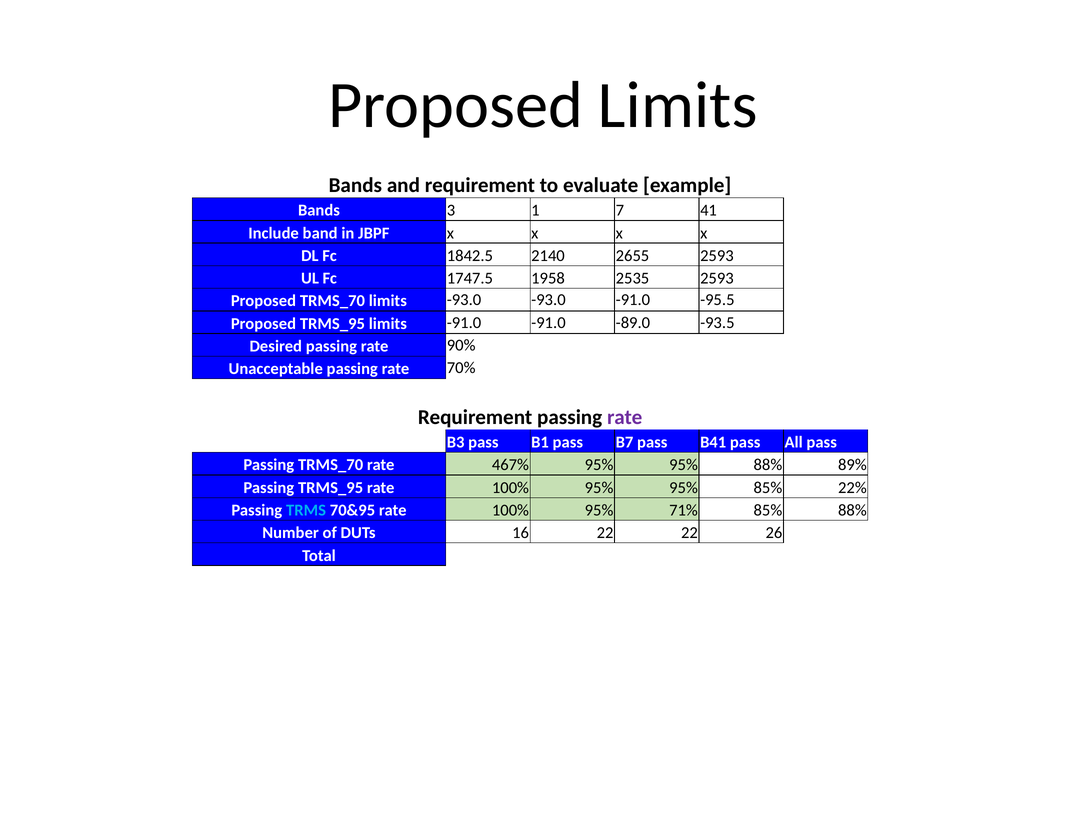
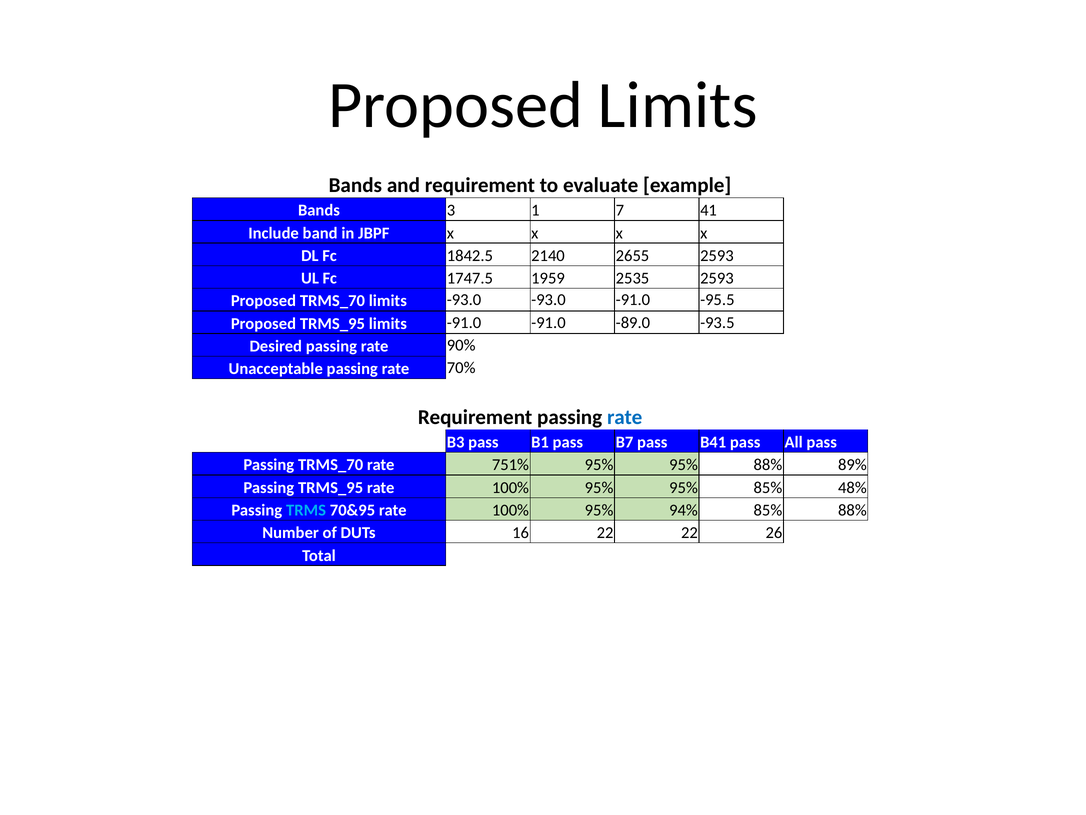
1958: 1958 -> 1959
rate at (625, 417) colour: purple -> blue
467%: 467% -> 751%
22%: 22% -> 48%
71%: 71% -> 94%
